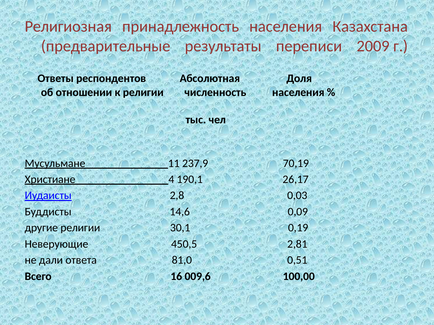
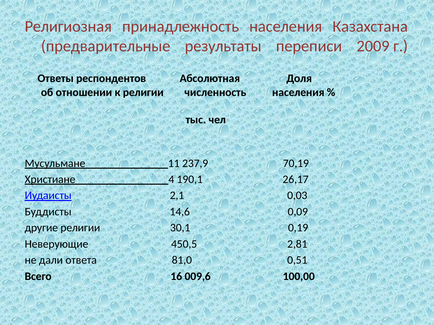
2,8: 2,8 -> 2,1
